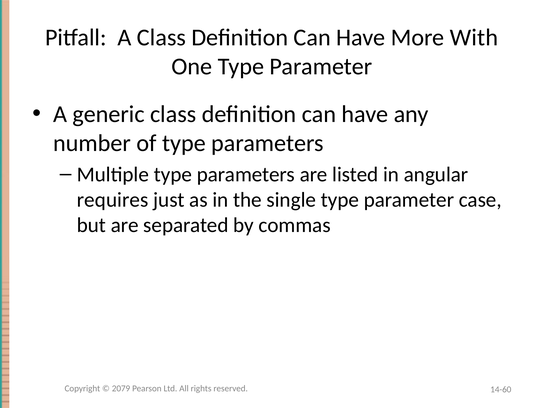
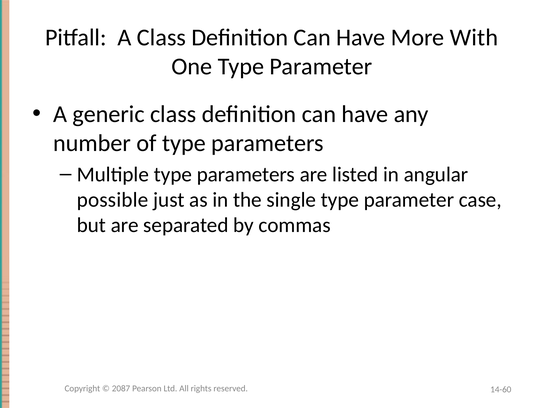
requires: requires -> possible
2079: 2079 -> 2087
